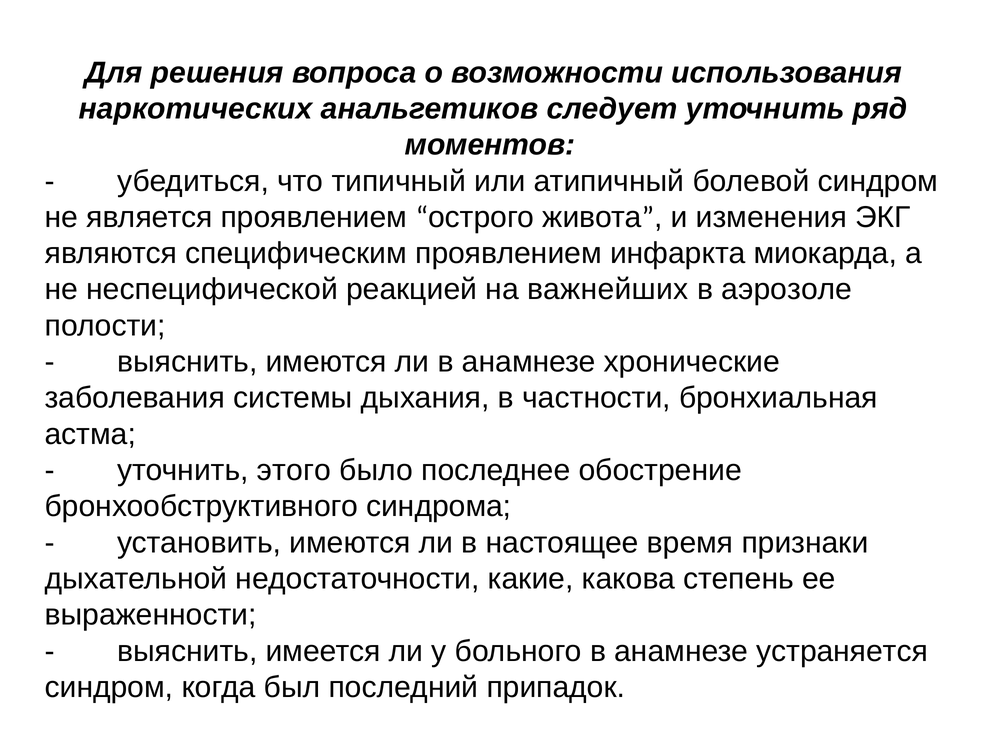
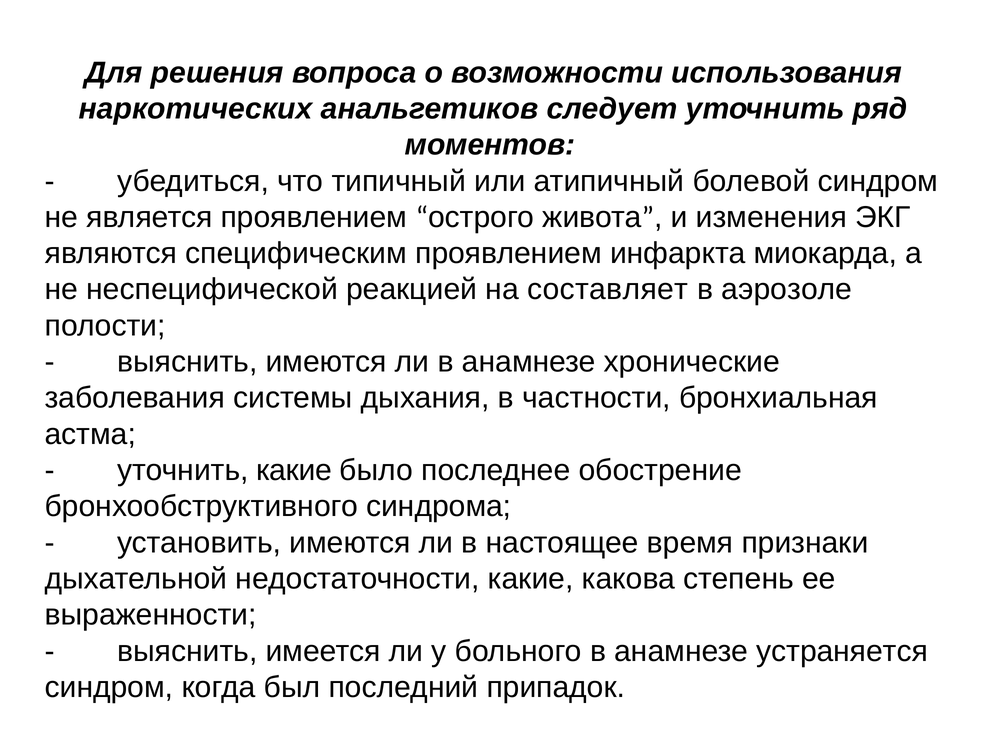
важнейших: важнейших -> составляет
уточнить этого: этого -> какие
